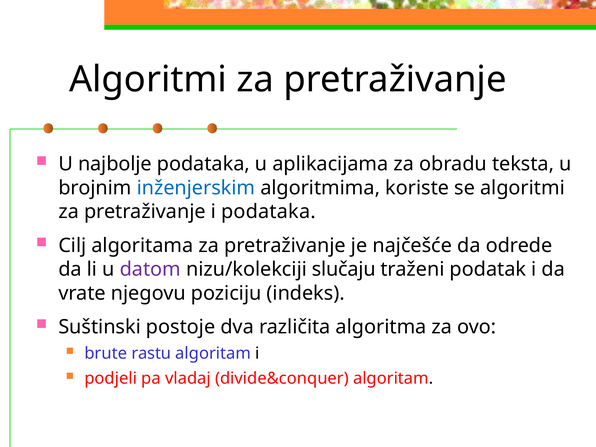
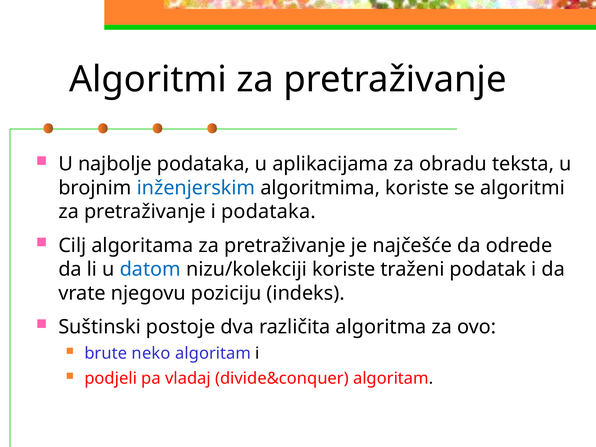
datom colour: purple -> blue
nizu/kolekciji slučaju: slučaju -> koriste
rastu: rastu -> neko
